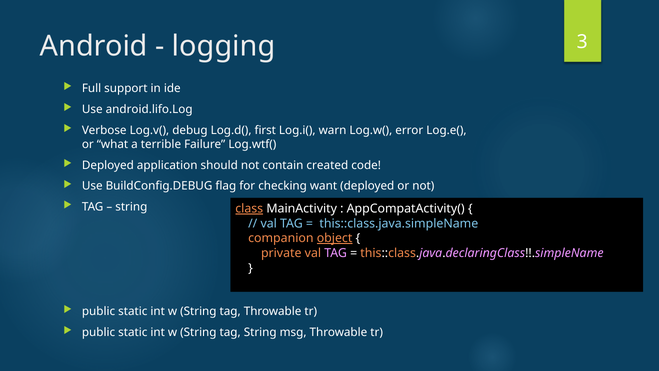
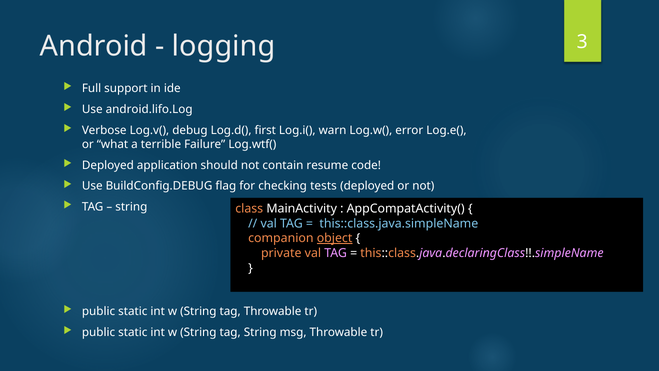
created: created -> resume
want: want -> tests
class underline: present -> none
